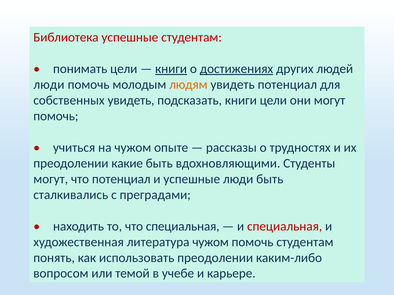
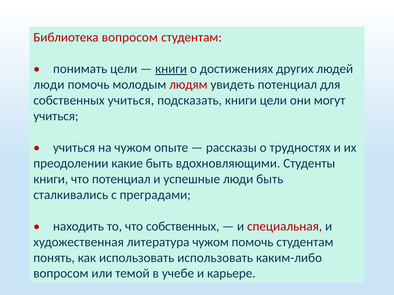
Библиотека успешные: успешные -> вопросом
достижениях underline: present -> none
людям colour: orange -> red
собственных увидеть: увидеть -> учиться
помочь at (56, 116): помочь -> учиться
могут at (51, 179): могут -> книги
что специальная: специальная -> собственных
использовать преодолении: преодолении -> использовать
